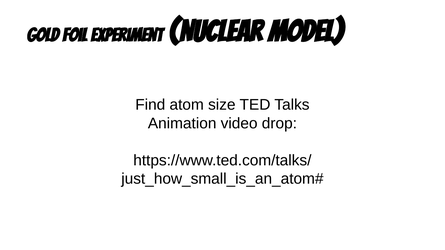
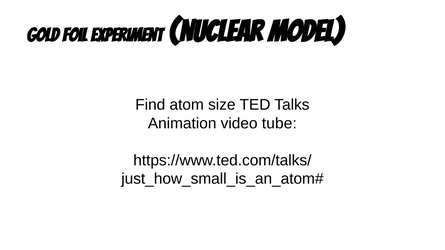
drop: drop -> tube
